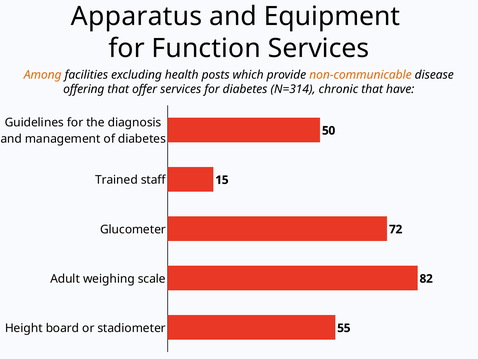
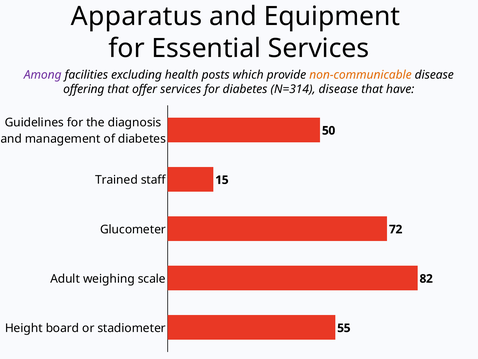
Function: Function -> Essential
Among colour: orange -> purple
N=314 chronic: chronic -> disease
